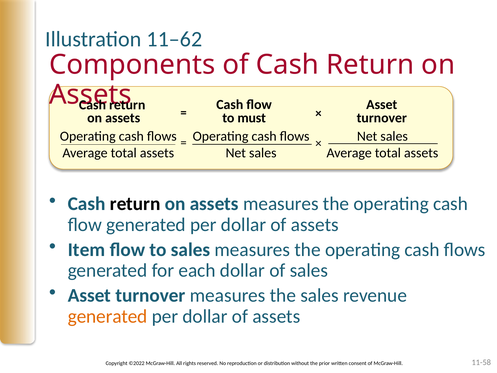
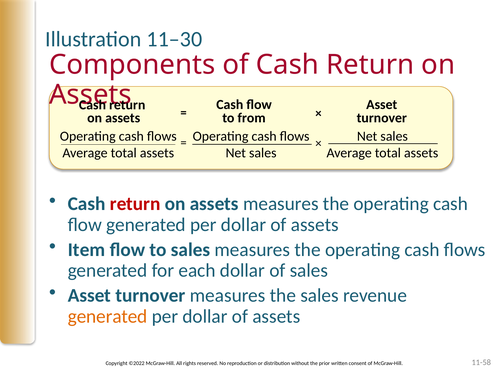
11–62: 11–62 -> 11–30
must: must -> from
return at (135, 204) colour: black -> red
